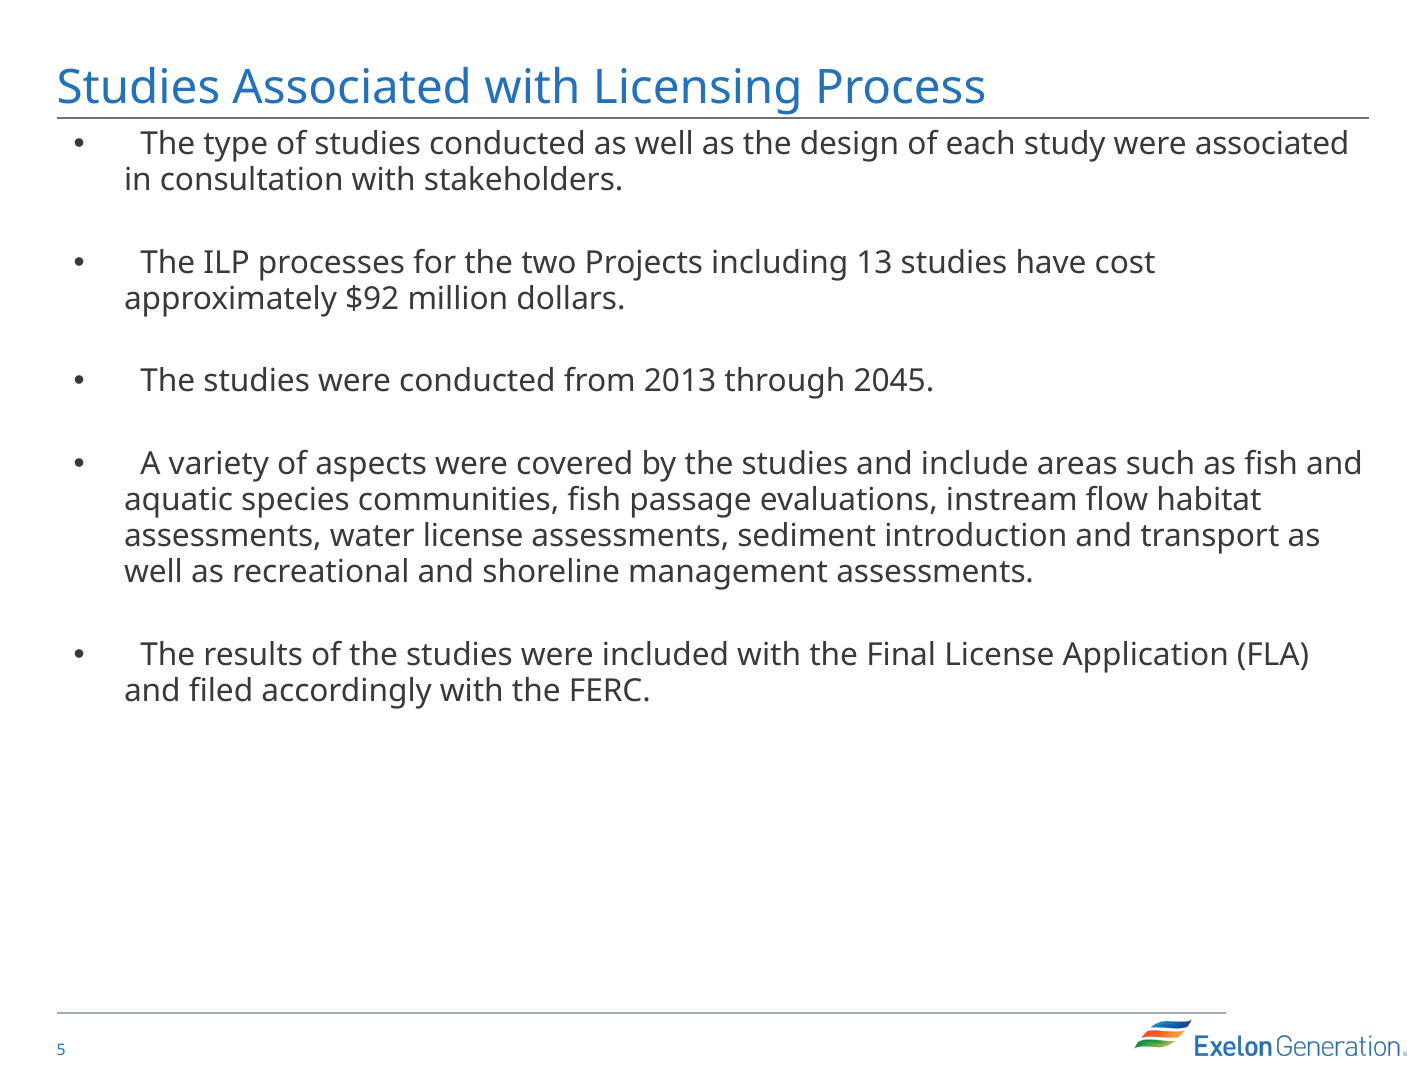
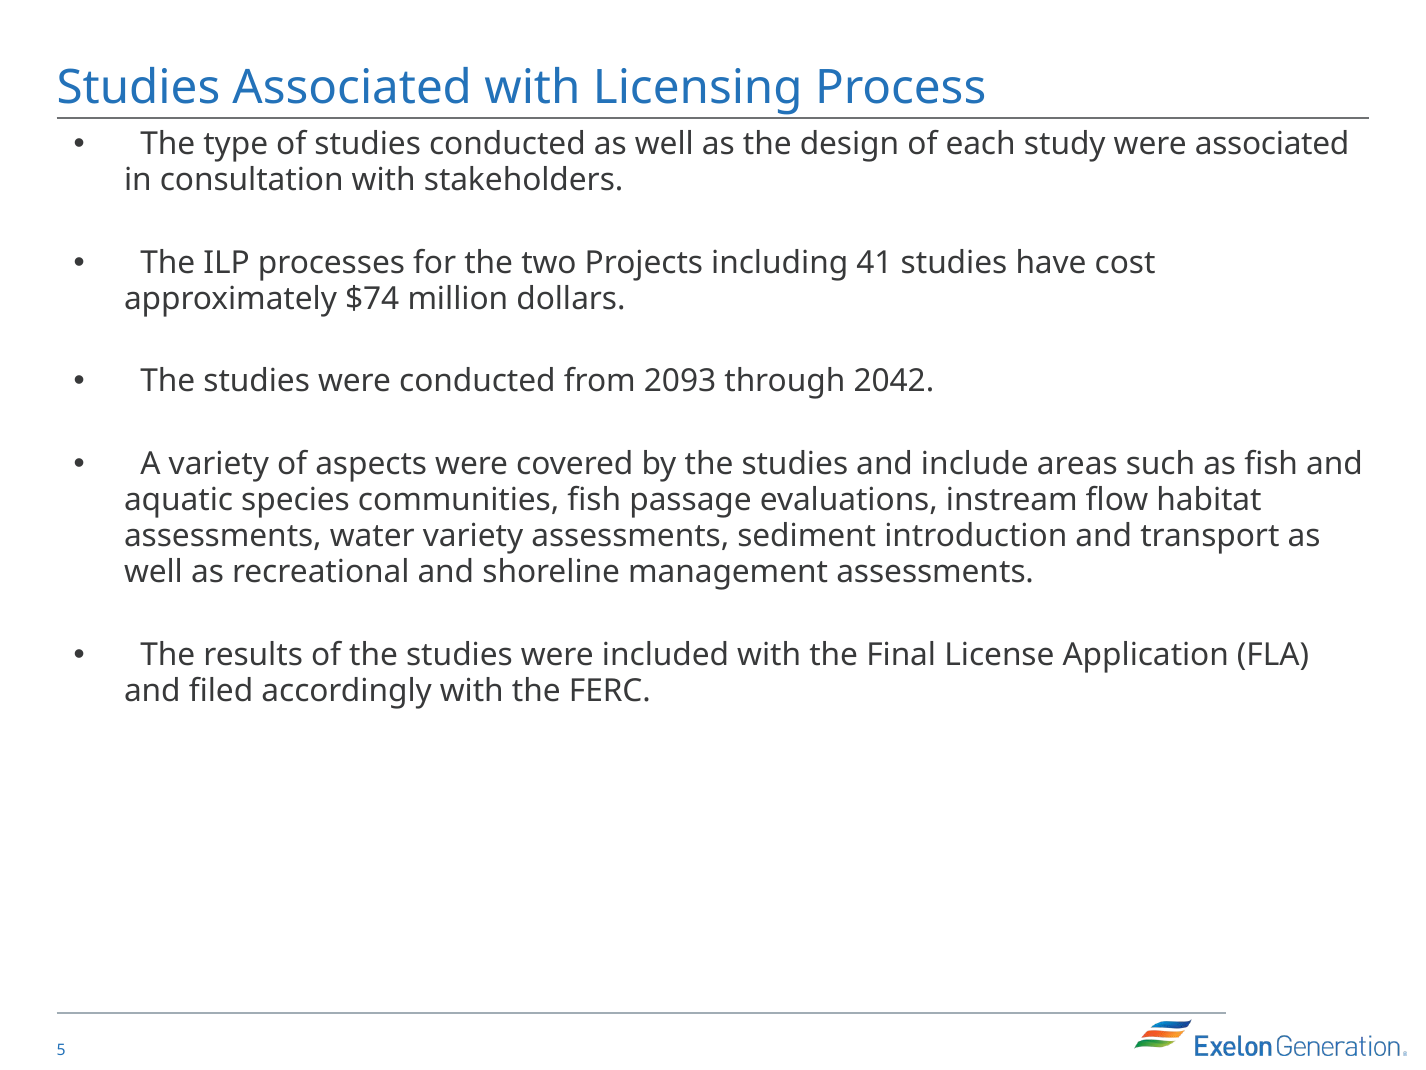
13: 13 -> 41
$92: $92 -> $74
2013: 2013 -> 2093
2045: 2045 -> 2042
water license: license -> variety
